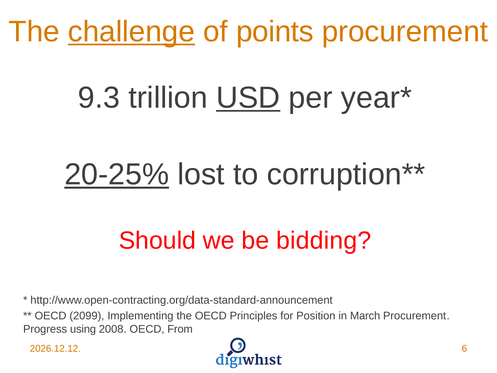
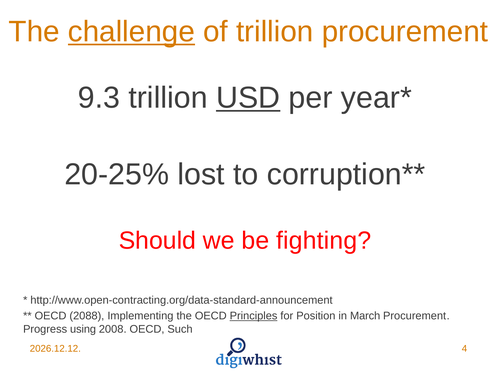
of points: points -> trillion
20-25% underline: present -> none
bidding: bidding -> fighting
2099: 2099 -> 2088
Principles underline: none -> present
From: From -> Such
6: 6 -> 4
